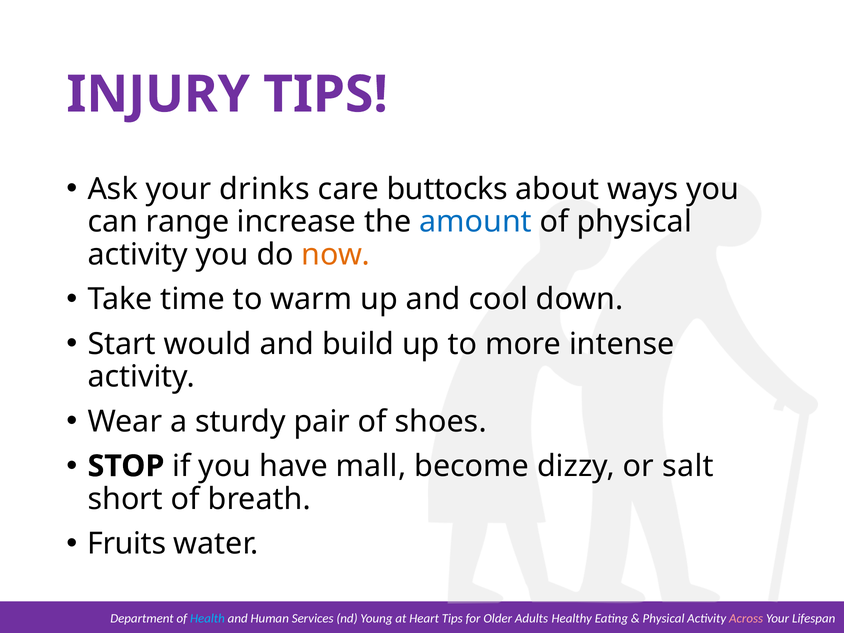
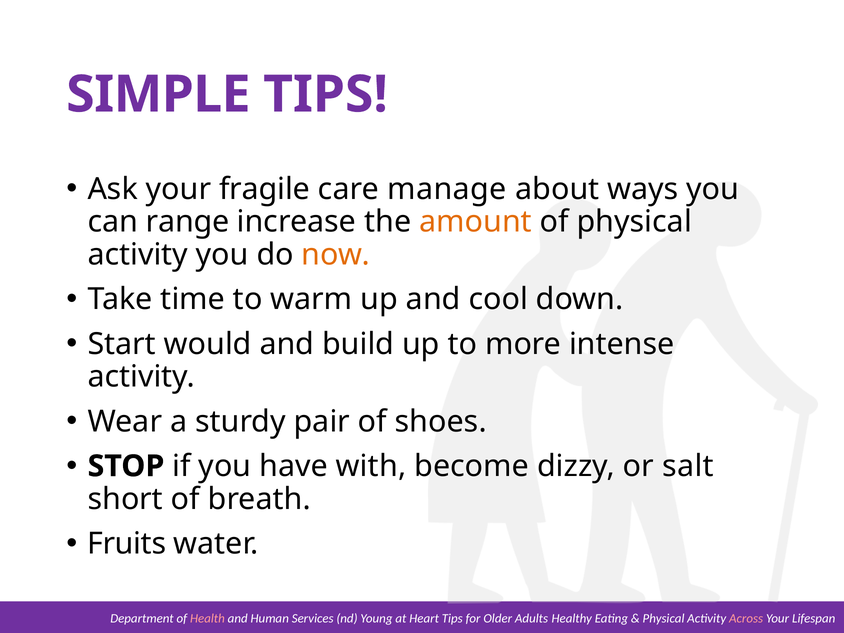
INJURY: INJURY -> SIMPLE
drinks: drinks -> fragile
buttocks: buttocks -> manage
amount colour: blue -> orange
mall: mall -> with
Health colour: light blue -> pink
